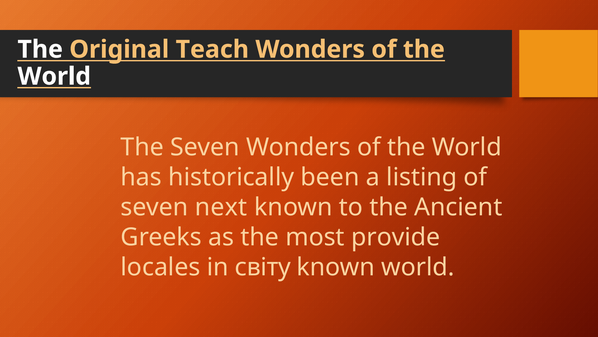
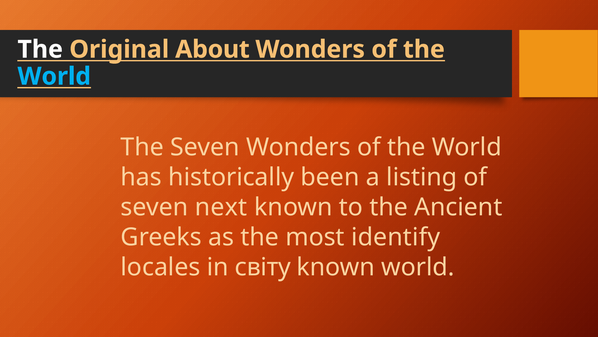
Teach: Teach -> About
World at (54, 76) colour: white -> light blue
provide: provide -> identify
